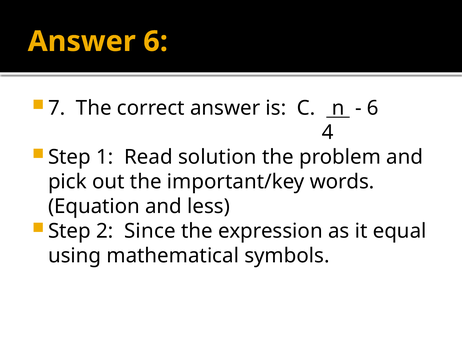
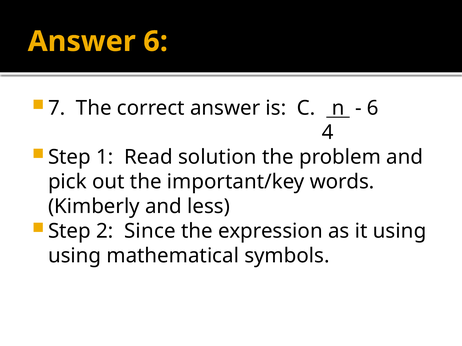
Equation: Equation -> Kimberly
it equal: equal -> using
